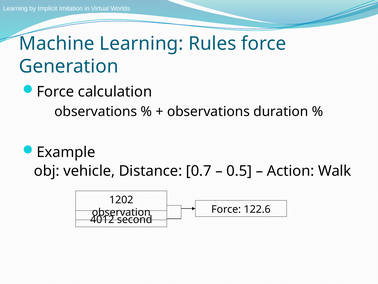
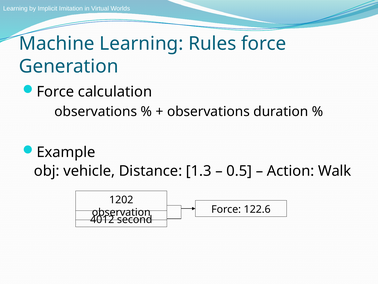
0.7: 0.7 -> 1.3
